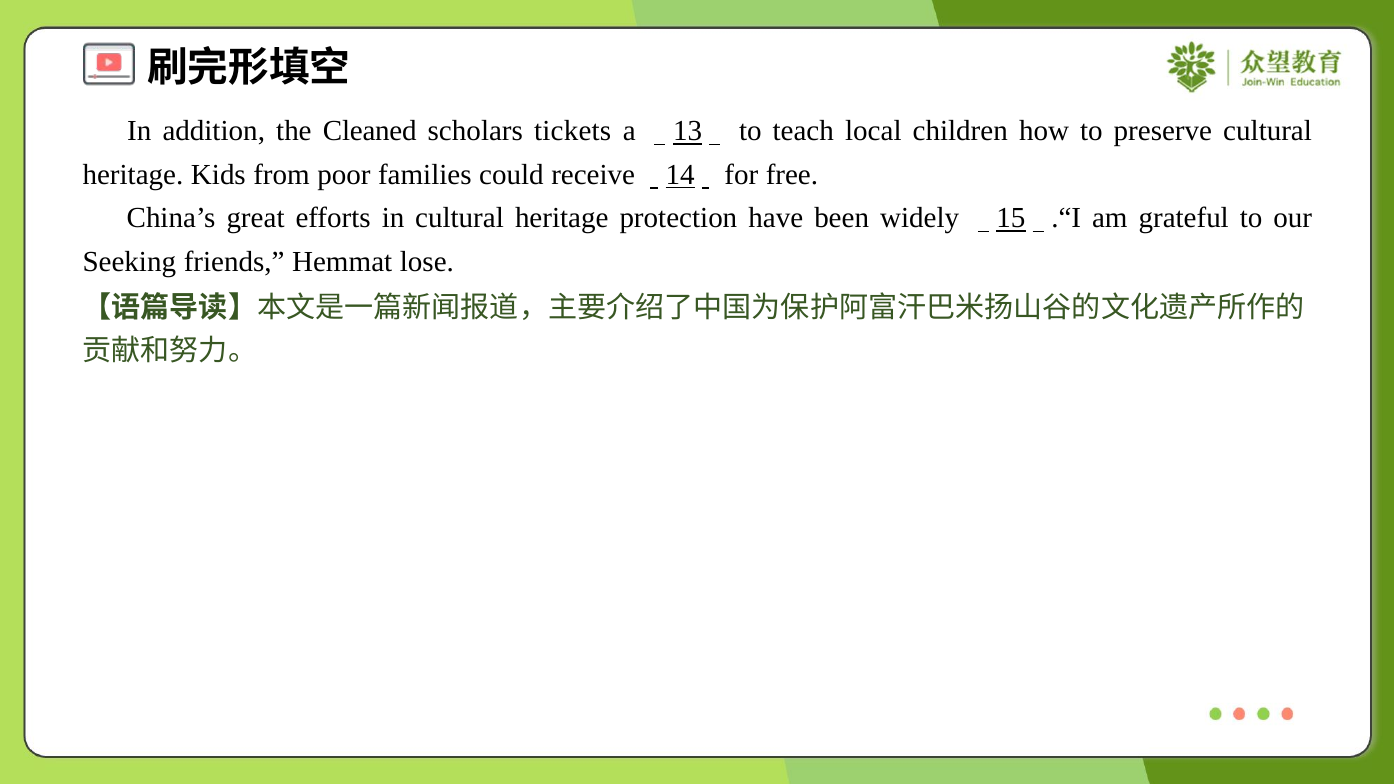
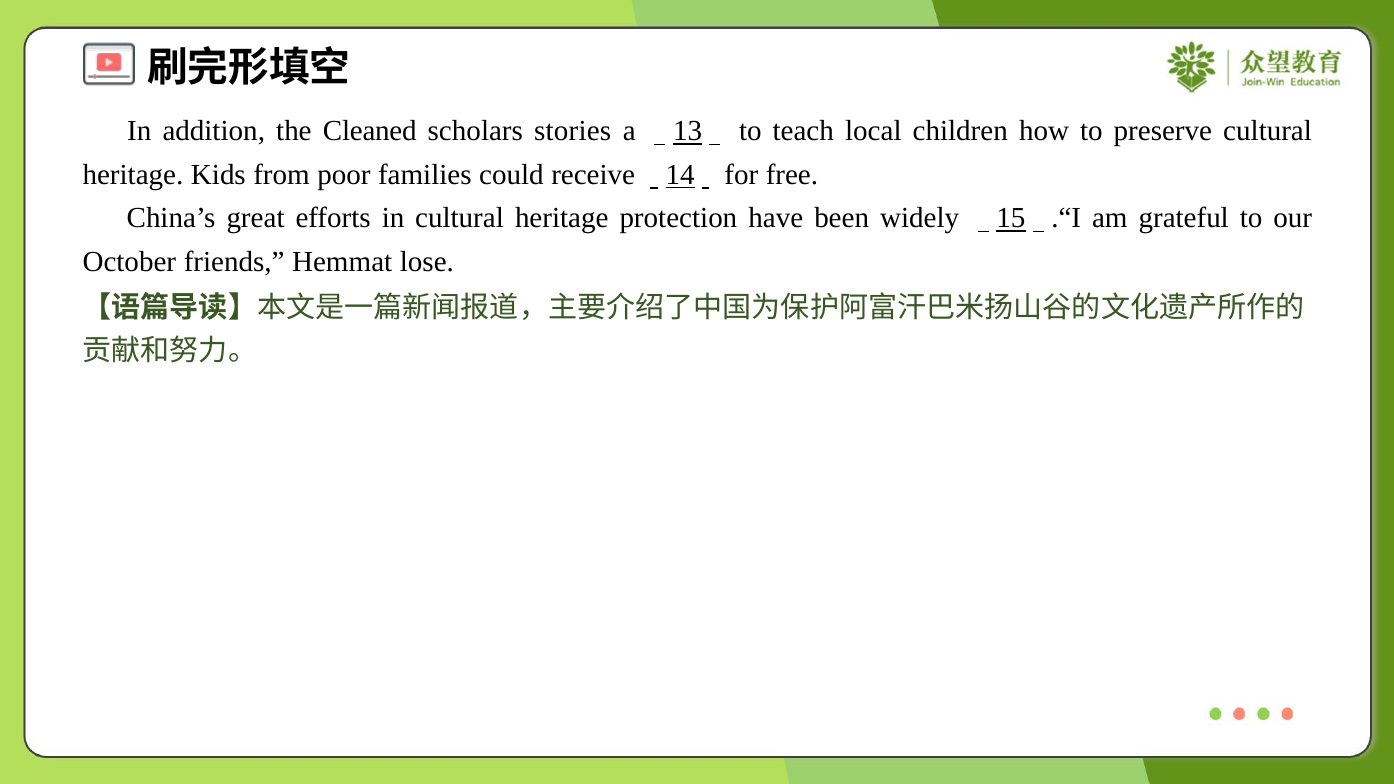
tickets: tickets -> stories
Seeking: Seeking -> October
